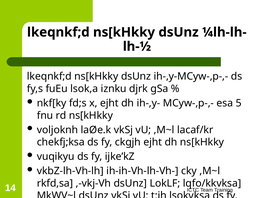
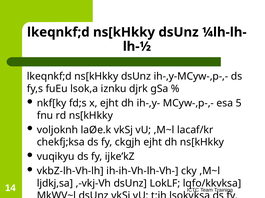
rkfd,sa: rkfd,sa -> ljdkj,sa
